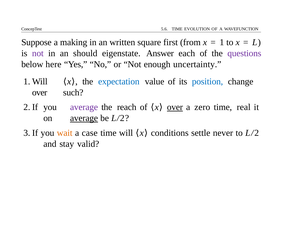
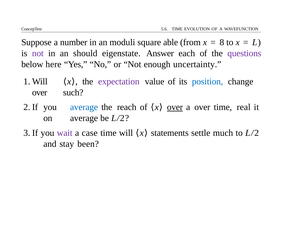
making: making -> number
written: written -> moduli
first: first -> able
1: 1 -> 8
expectation colour: blue -> purple
average at (84, 107) colour: purple -> blue
a zero: zero -> over
average at (84, 118) underline: present -> none
wait colour: orange -> purple
conditions: conditions -> statements
never: never -> much
valid: valid -> been
